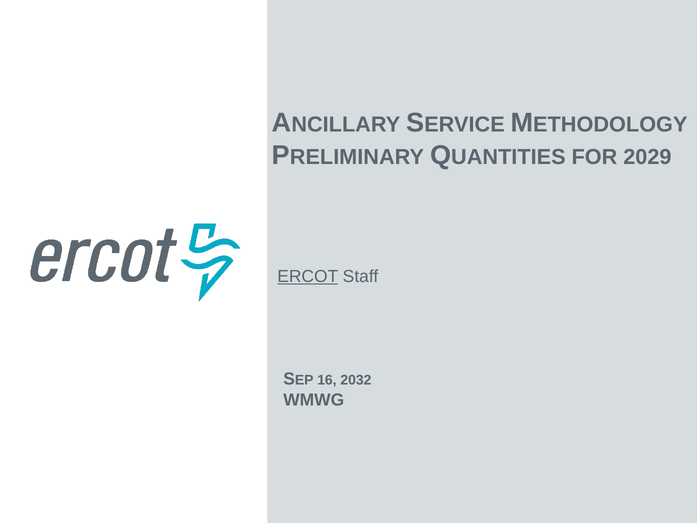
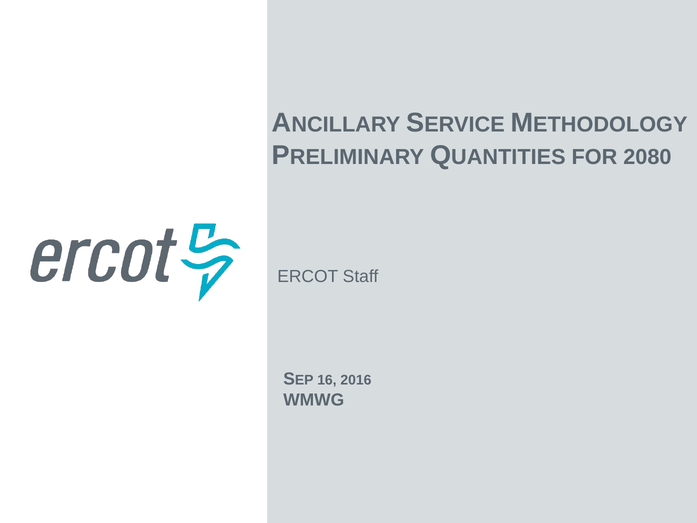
2029: 2029 -> 2080
ERCOT underline: present -> none
2032: 2032 -> 2016
